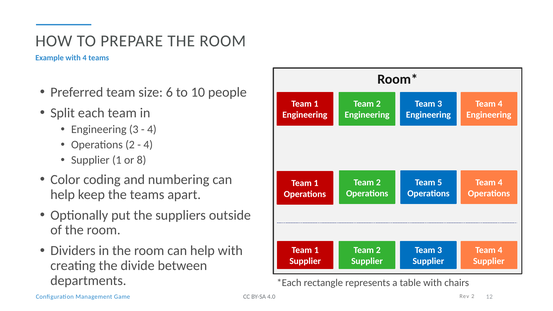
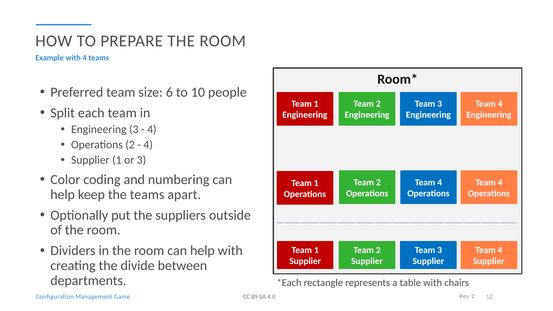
or 8: 8 -> 3
5 at (440, 182): 5 -> 4
